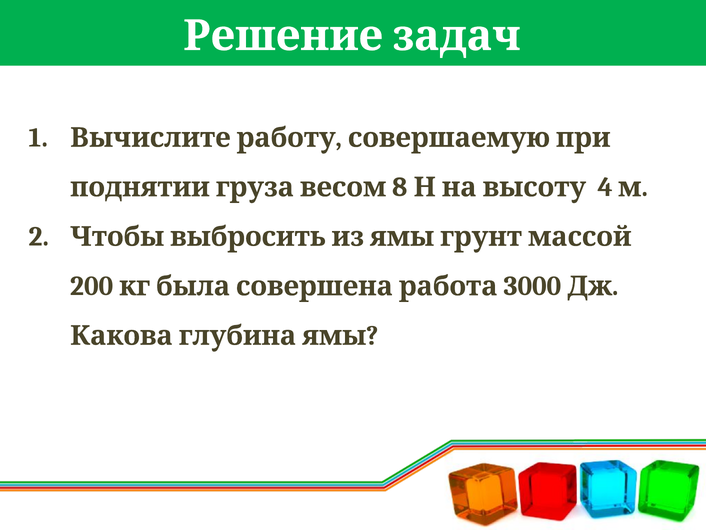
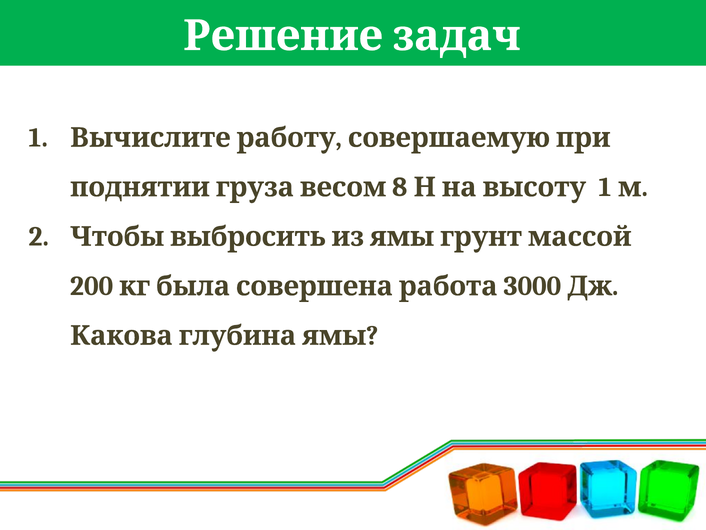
8 4: 4 -> 1
